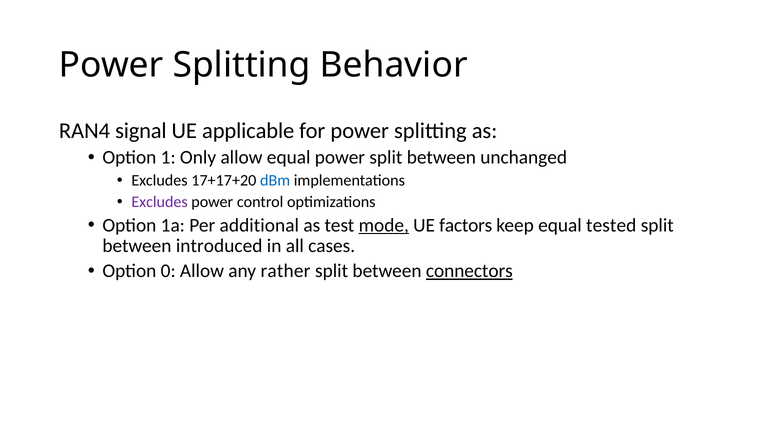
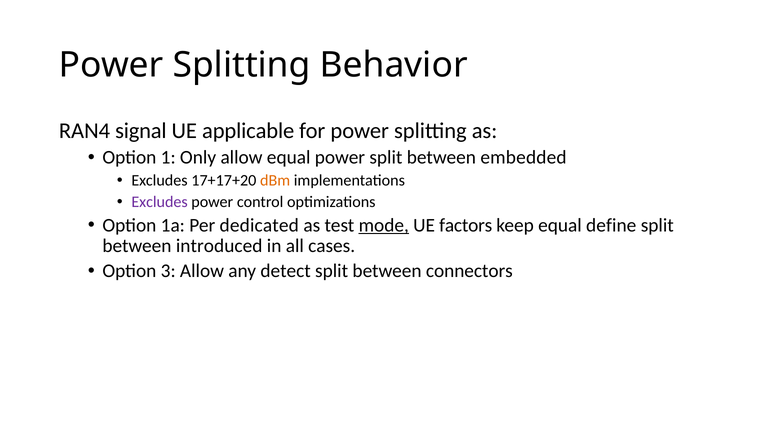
unchanged: unchanged -> embedded
dBm colour: blue -> orange
additional: additional -> dedicated
tested: tested -> define
0: 0 -> 3
rather: rather -> detect
connectors underline: present -> none
